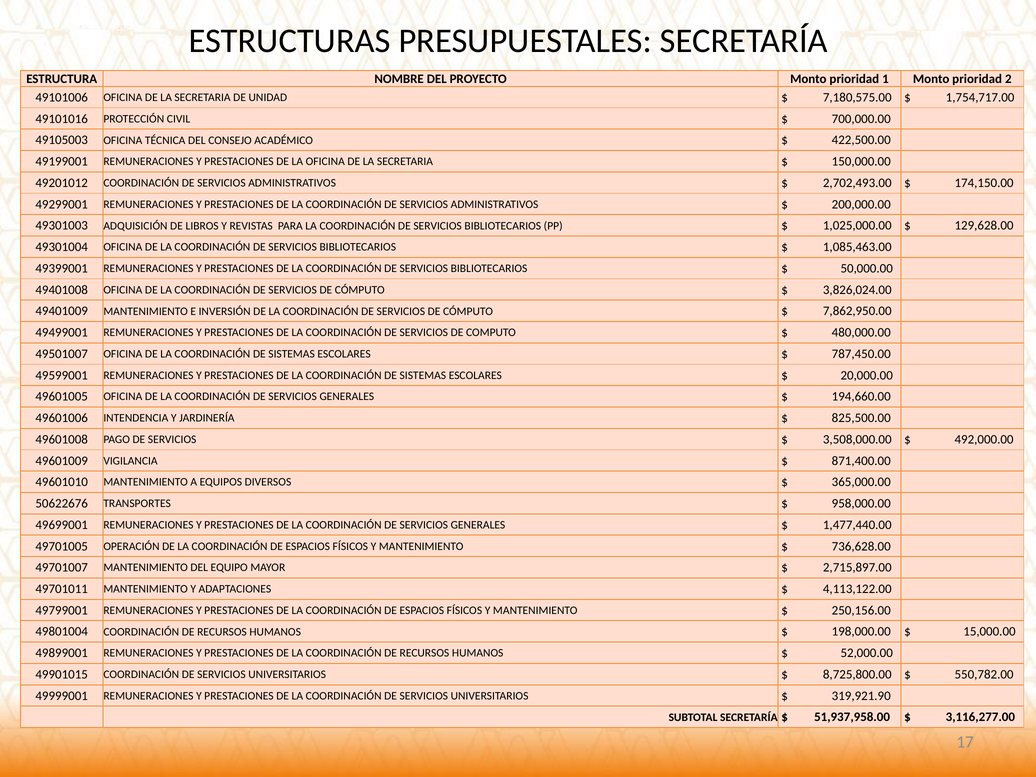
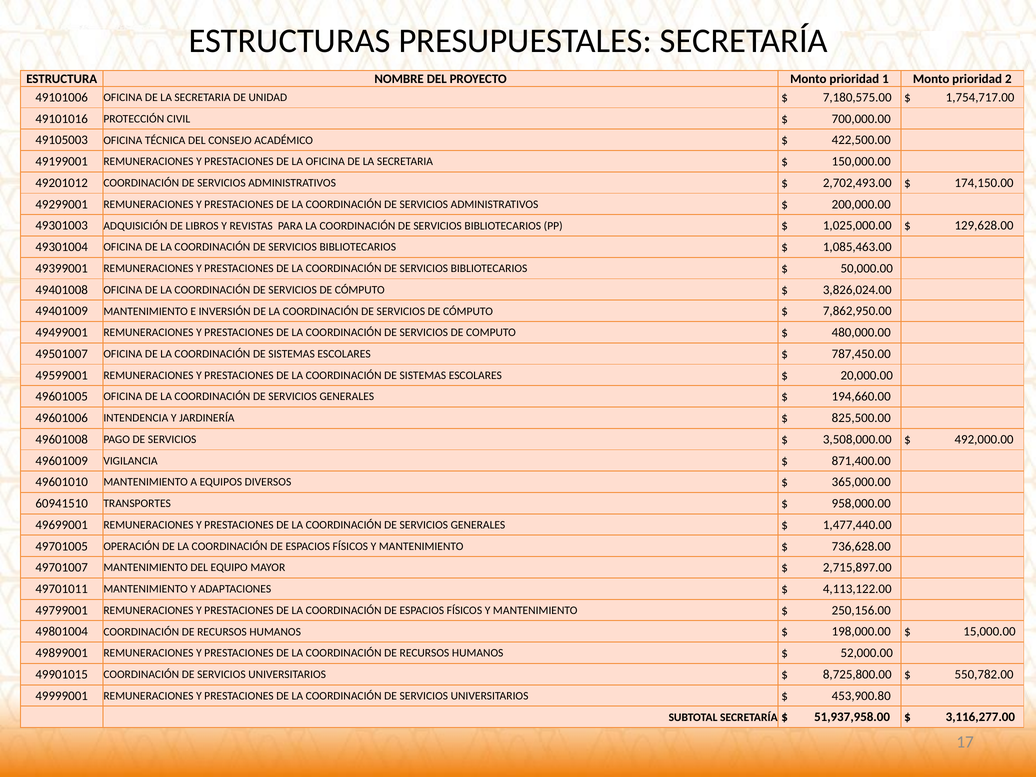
50622676: 50622676 -> 60941510
319,921.90: 319,921.90 -> 453,900.80
